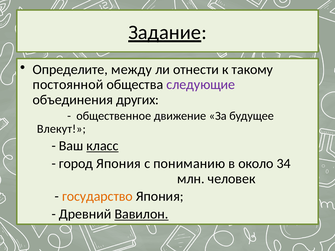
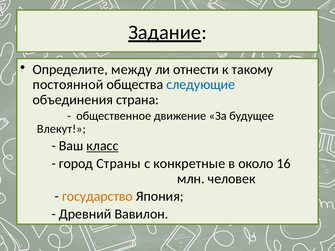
следующие colour: purple -> blue
других: других -> страна
город Япония: Япония -> Страны
пониманию: пониманию -> конкретные
34: 34 -> 16
Вавилон underline: present -> none
